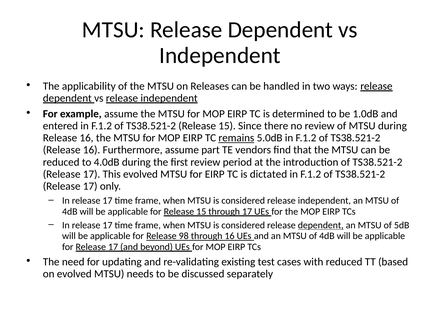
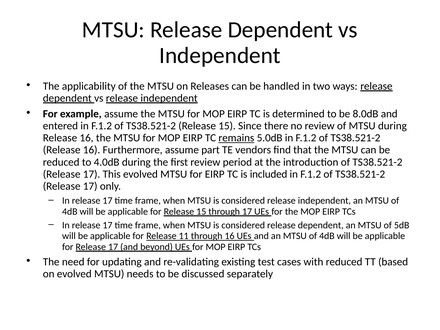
1.0dB: 1.0dB -> 8.0dB
dictated: dictated -> included
dependent at (321, 225) underline: present -> none
98: 98 -> 11
